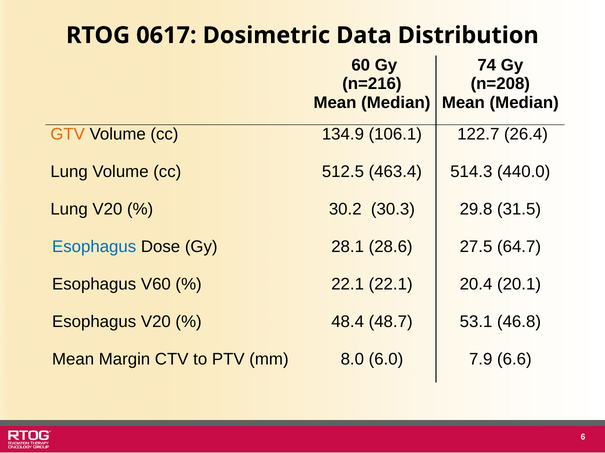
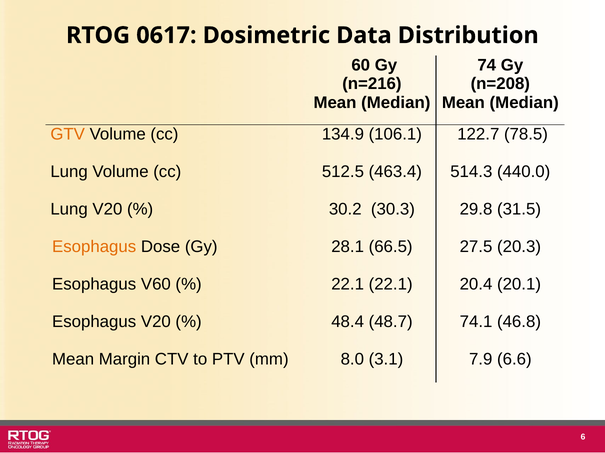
26.4: 26.4 -> 78.5
Esophagus at (94, 247) colour: blue -> orange
28.6: 28.6 -> 66.5
64.7: 64.7 -> 20.3
53.1: 53.1 -> 74.1
6.0: 6.0 -> 3.1
